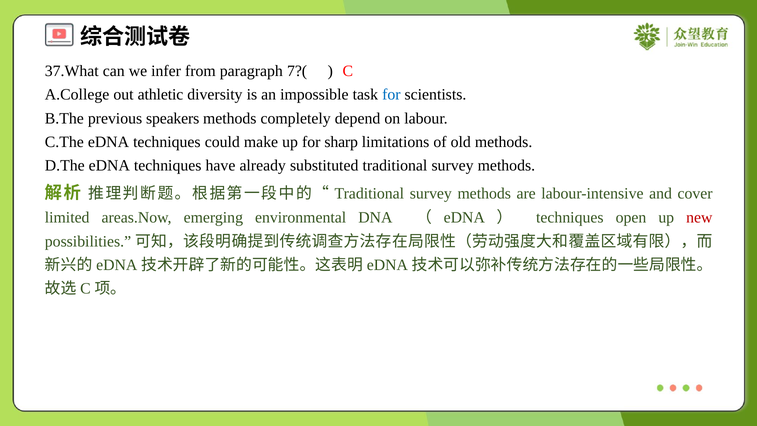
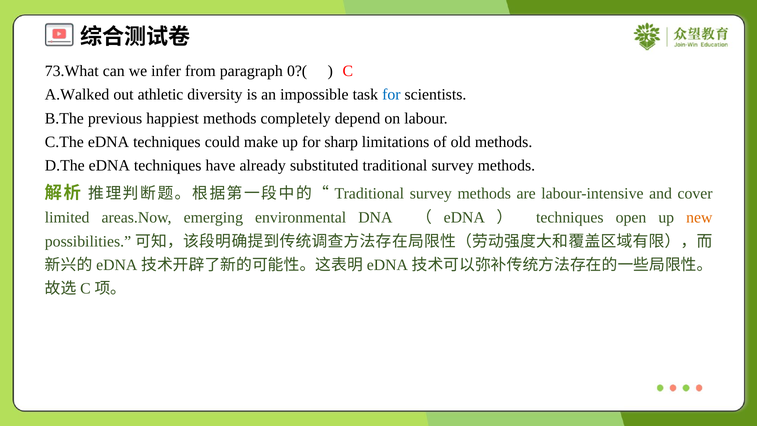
37.What: 37.What -> 73.What
7?(: 7?( -> 0?(
A.College: A.College -> A.Walked
speakers: speakers -> happiest
new colour: red -> orange
